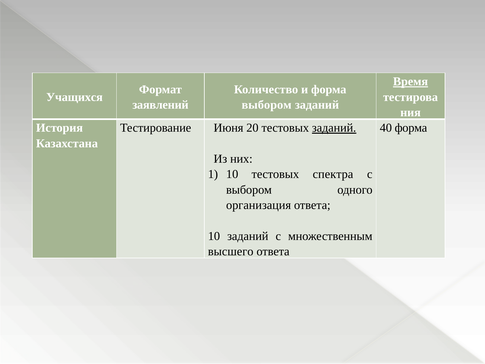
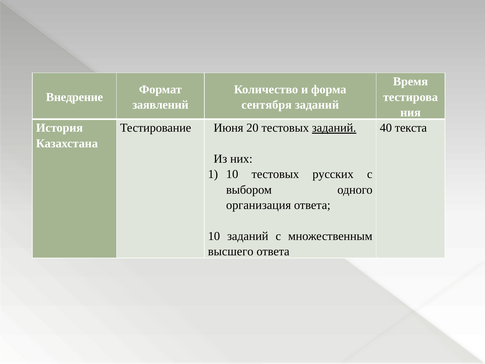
Время underline: present -> none
Учащихся: Учащихся -> Внедрение
выбором at (267, 105): выбором -> сентября
40 форма: форма -> текста
спектра: спектра -> русских
